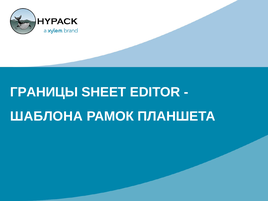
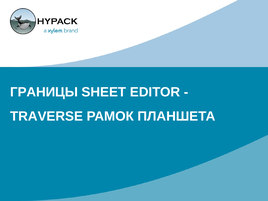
ШАБЛОНА: ШАБЛОНА -> TRAVERSE
